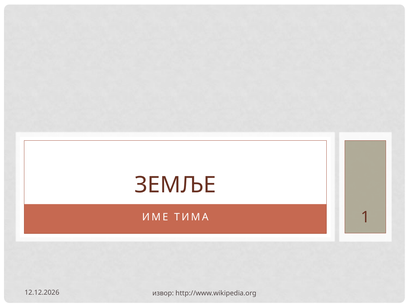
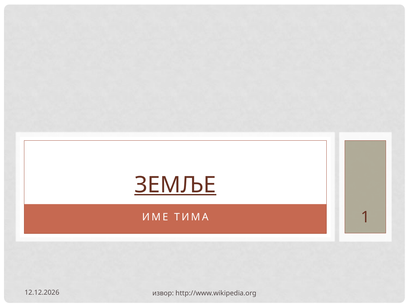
ЗЕМЉЕ underline: none -> present
